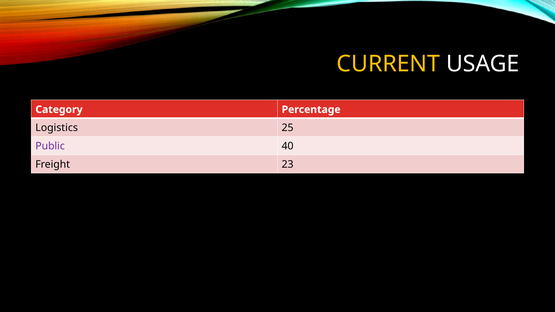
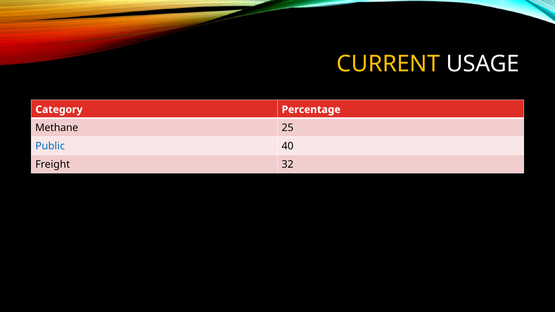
Logistics: Logistics -> Methane
Public colour: purple -> blue
23: 23 -> 32
